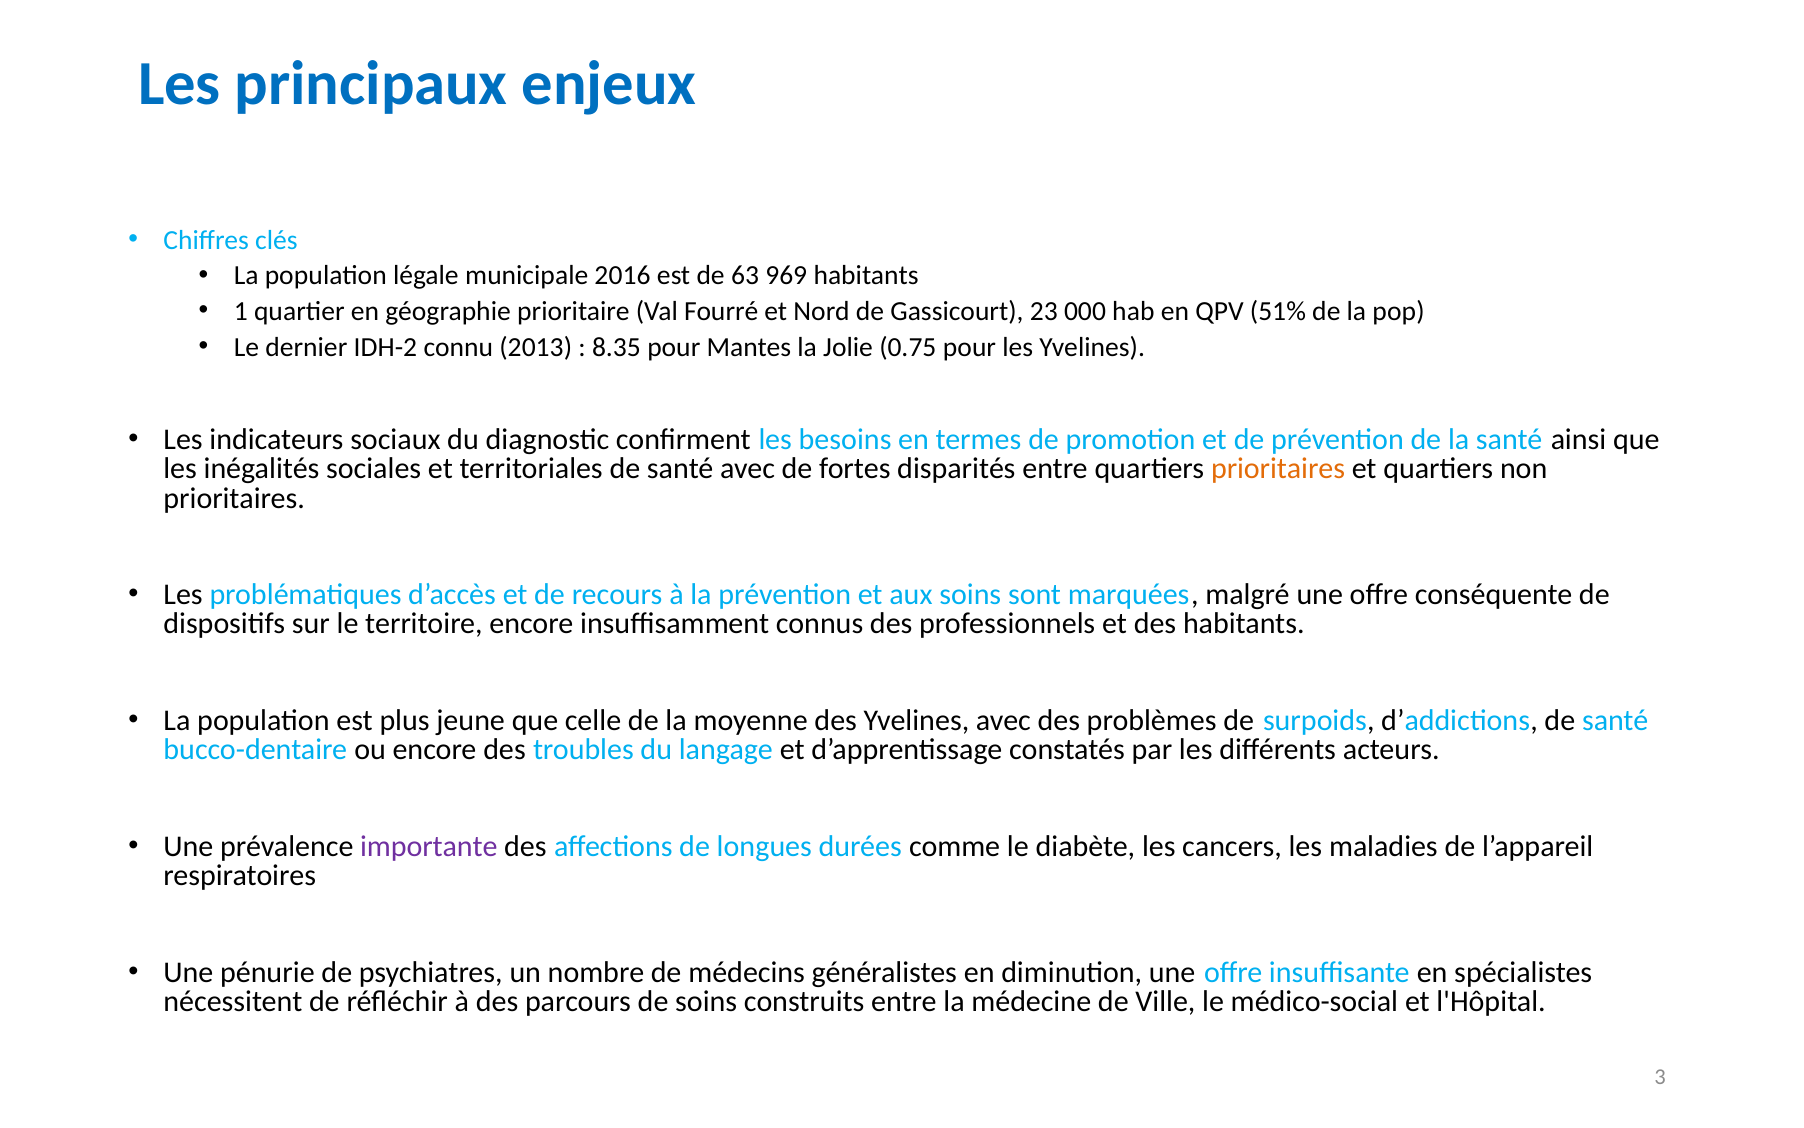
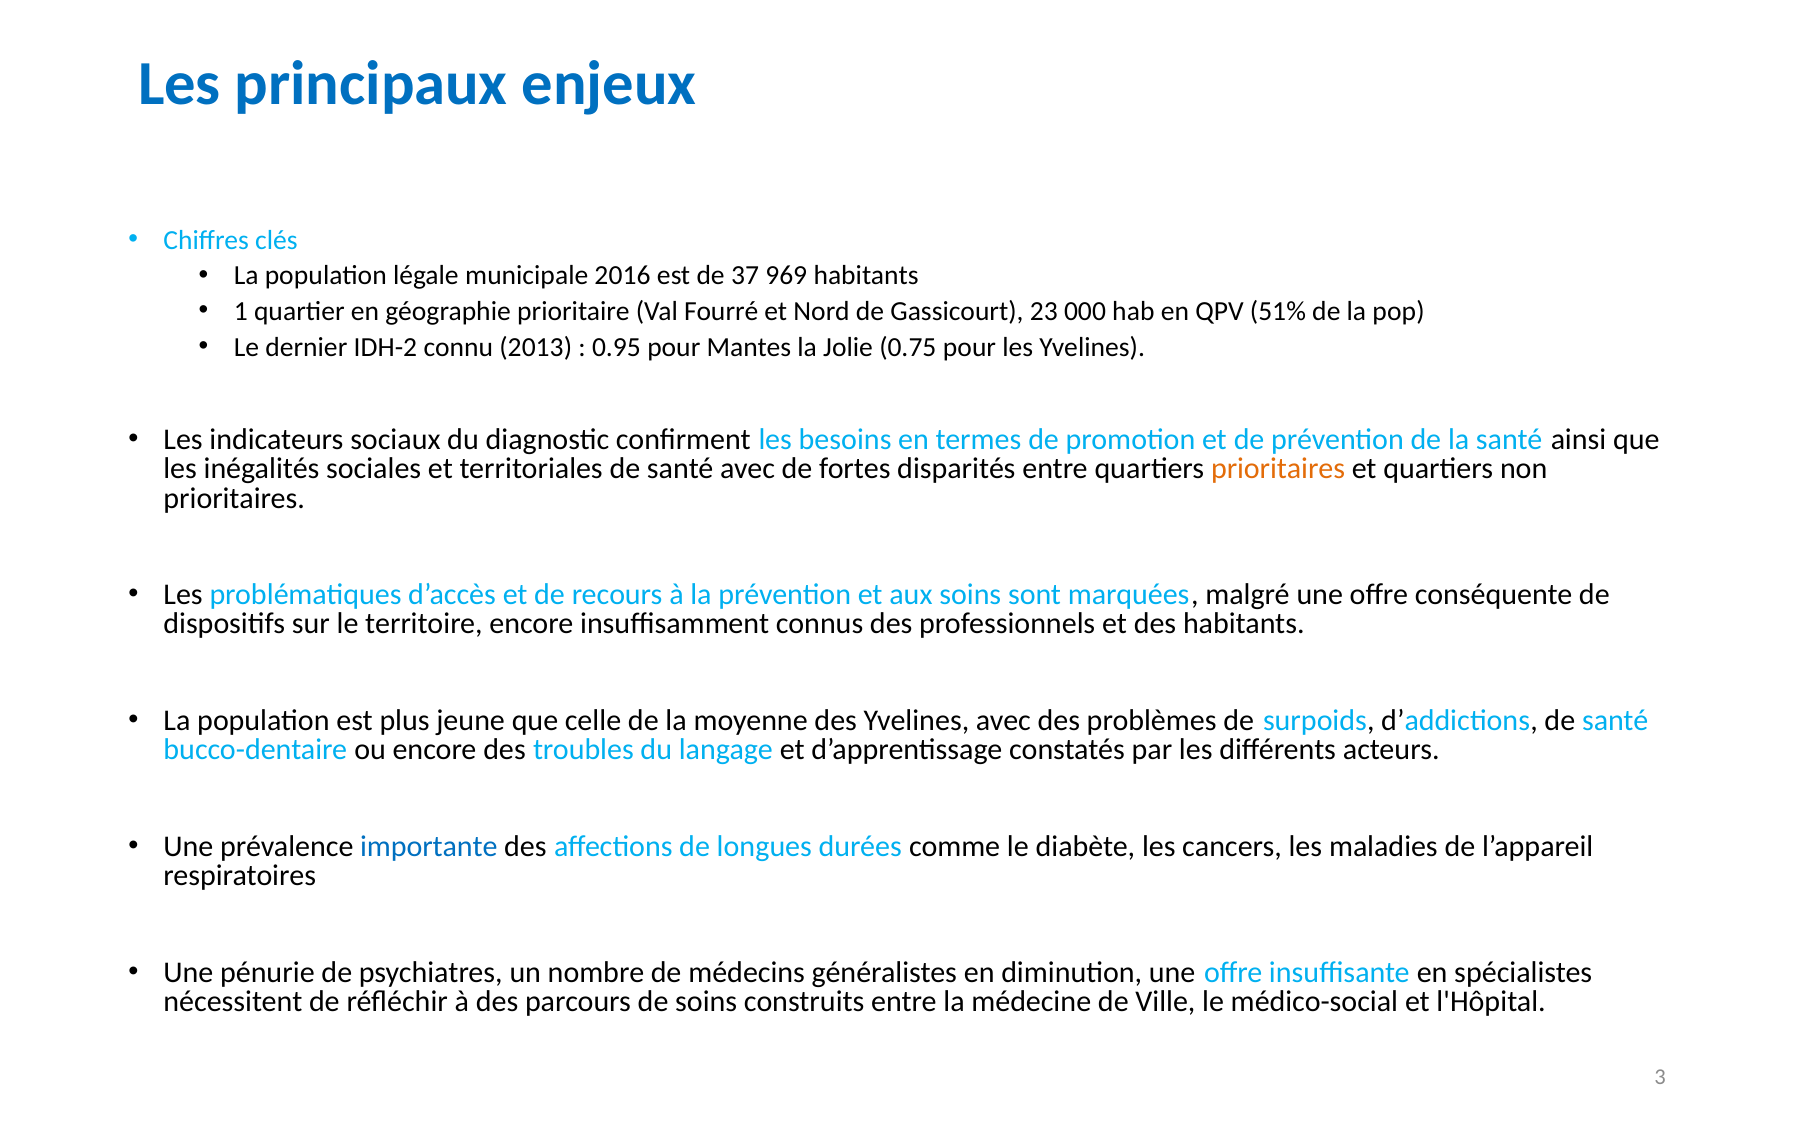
63: 63 -> 37
8.35: 8.35 -> 0.95
importante colour: purple -> blue
